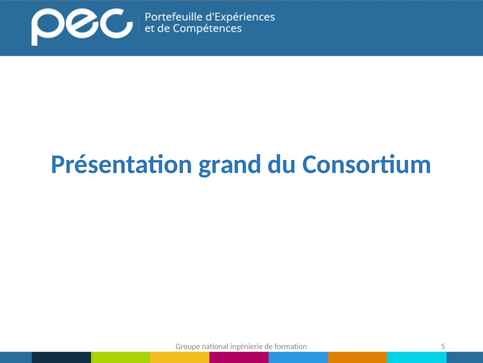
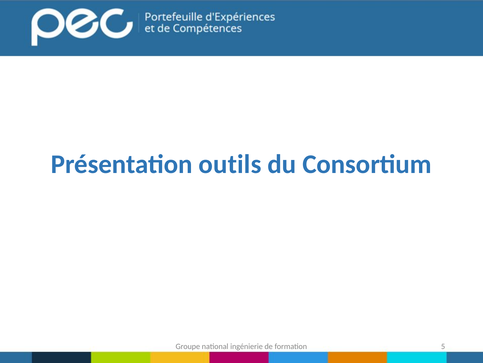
grand: grand -> outils
